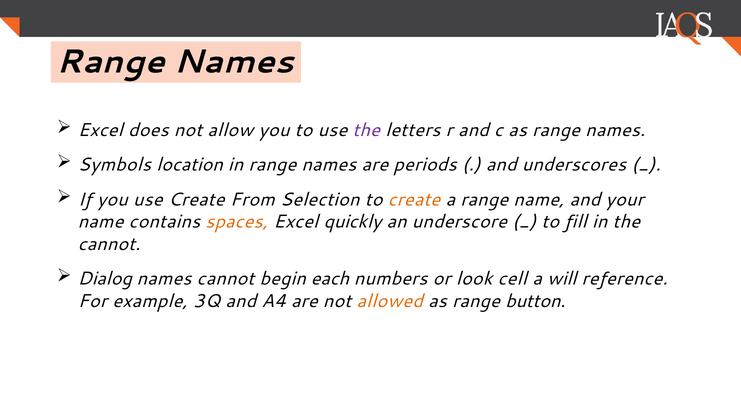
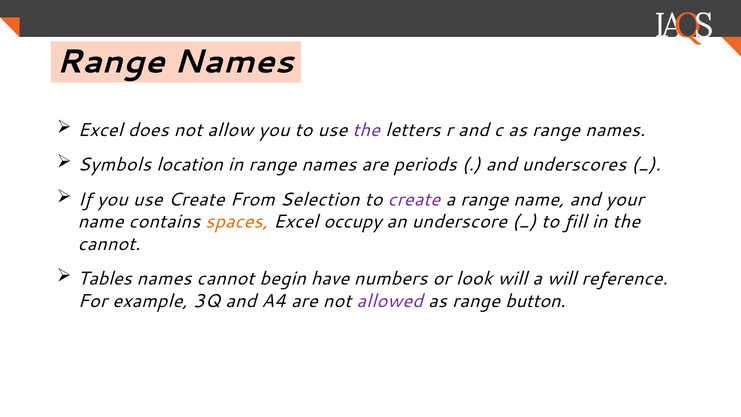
create at (414, 199) colour: orange -> purple
quickly: quickly -> occupy
Dialog: Dialog -> Tables
each: each -> have
look cell: cell -> will
allowed colour: orange -> purple
